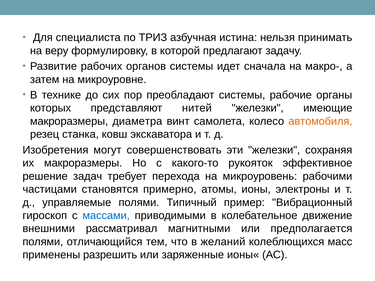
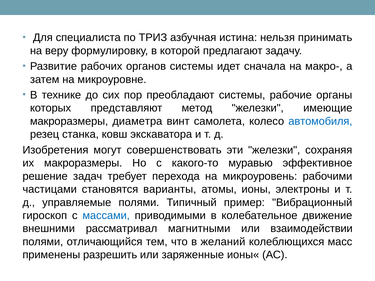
нитей: нитей -> метод
автомобиля colour: orange -> blue
рукояток: рукояток -> муравью
примерно: примерно -> варианты
предполагается: предполагается -> взаимодействии
